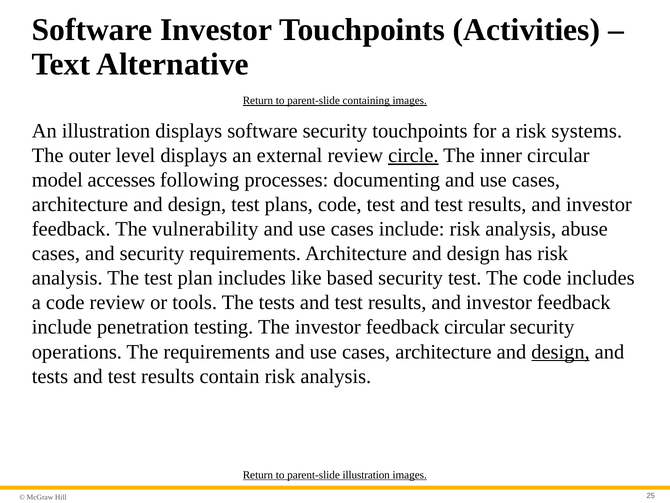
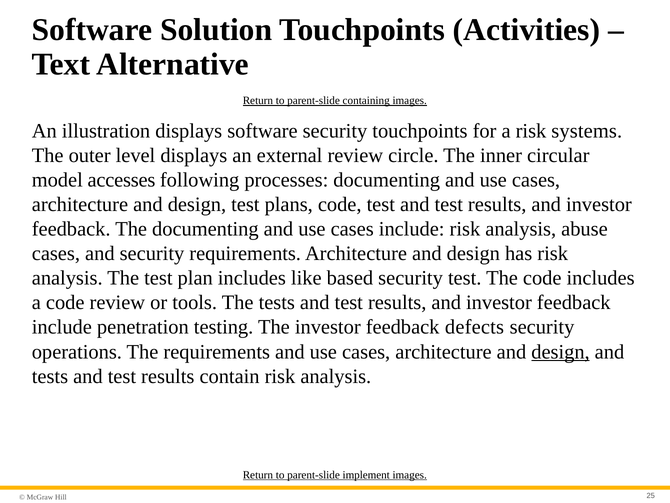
Software Investor: Investor -> Solution
circle underline: present -> none
The vulnerability: vulnerability -> documenting
feedback circular: circular -> defects
parent-slide illustration: illustration -> implement
